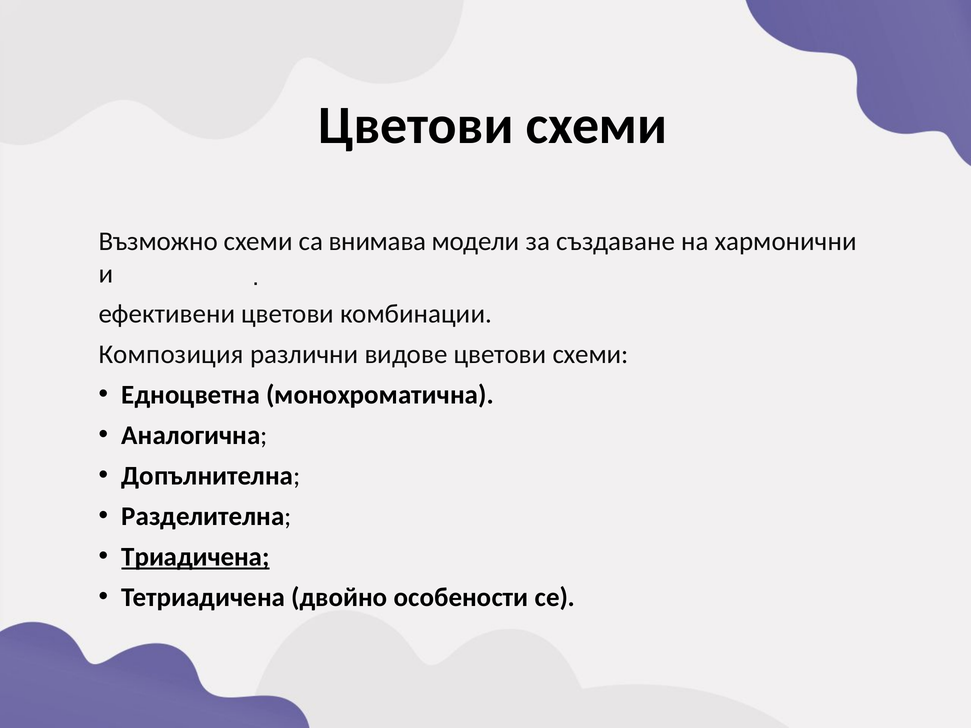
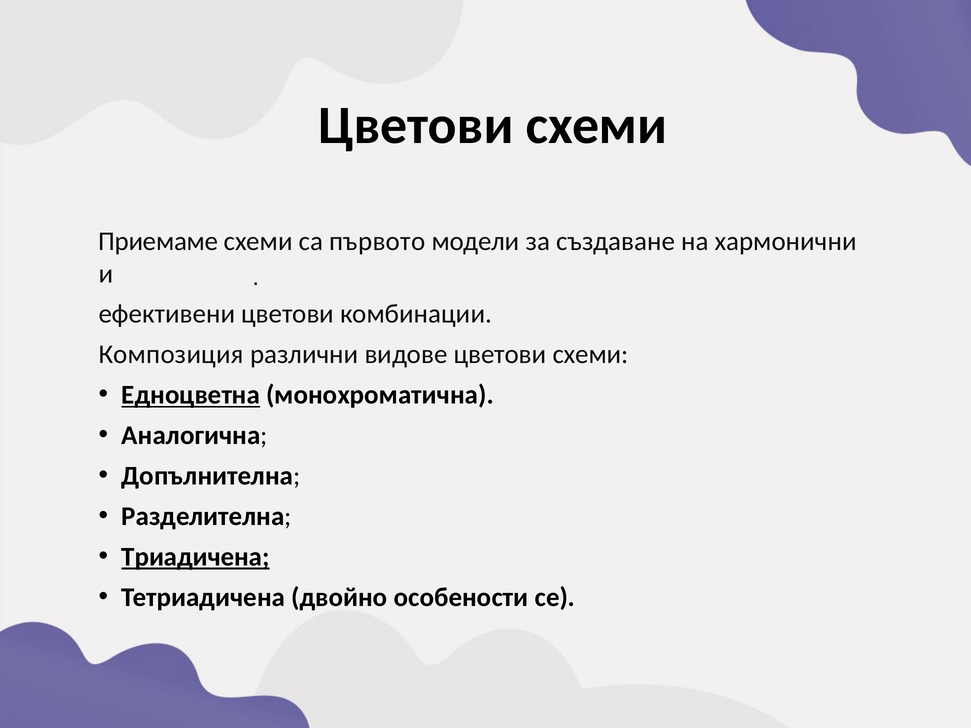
Възможно: Възможно -> Приемаме
внимава: внимава -> първото
Едноцветна underline: none -> present
